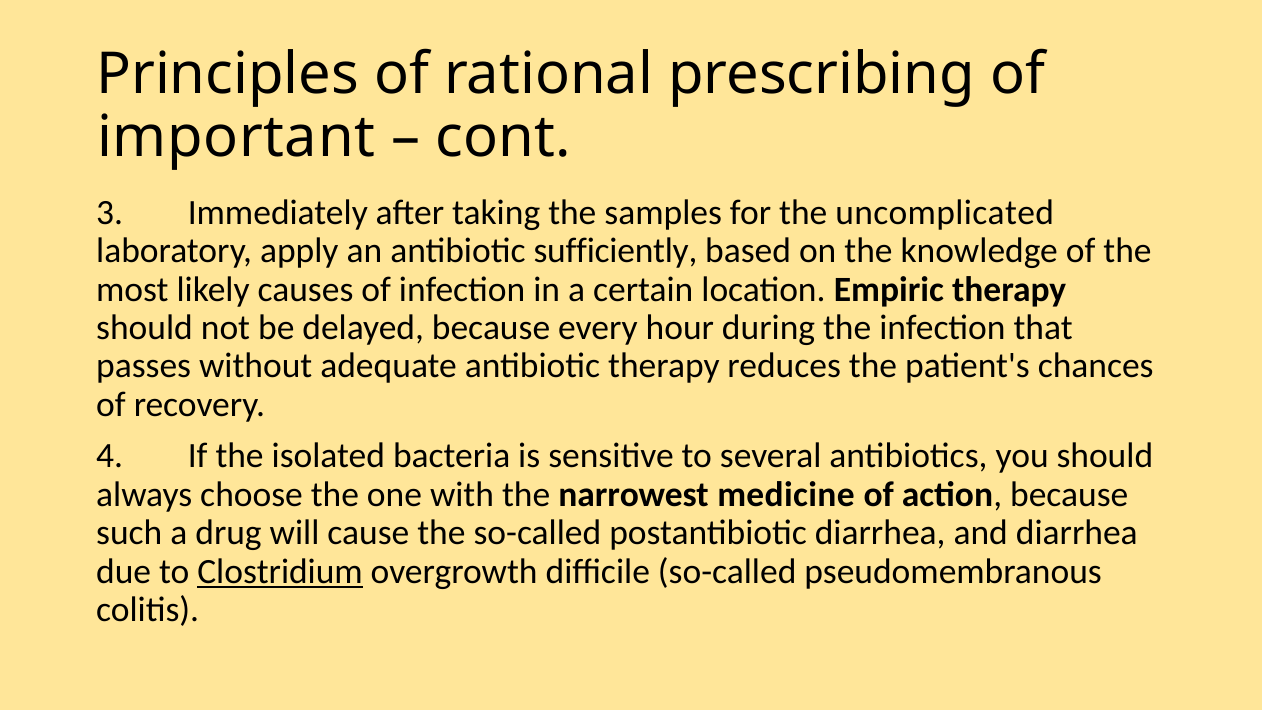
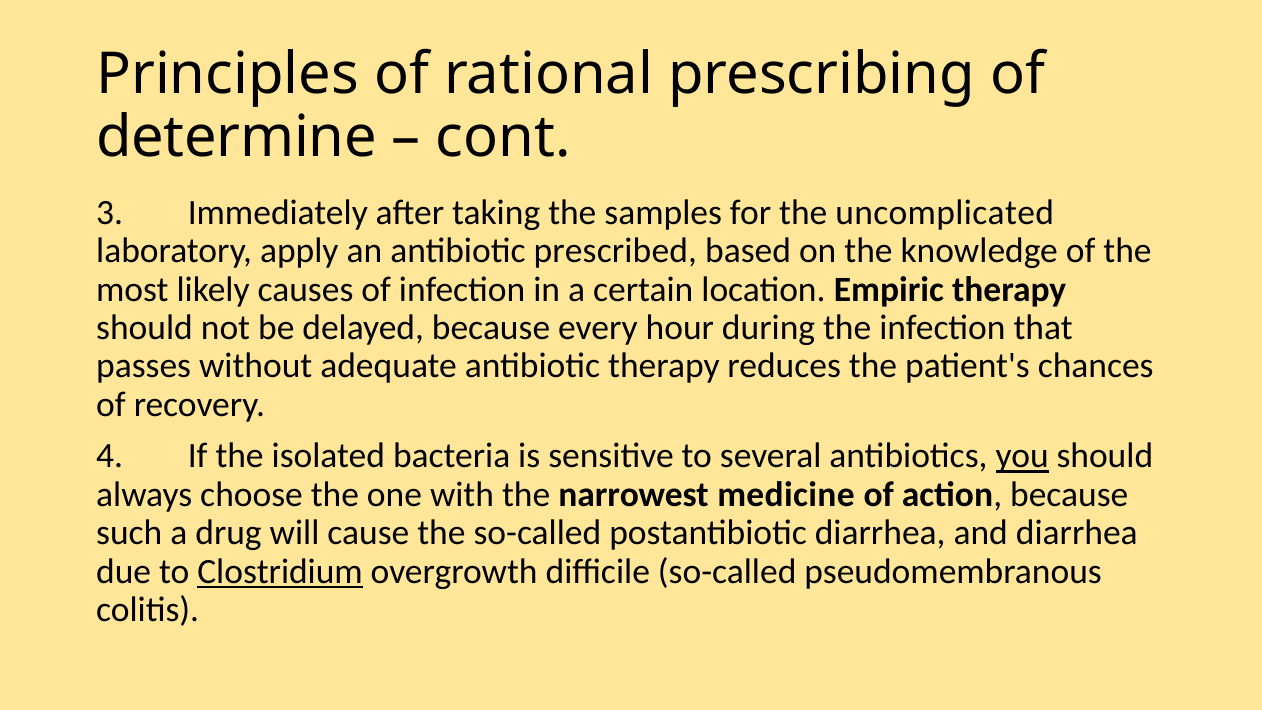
important: important -> determine
sufficiently: sufficiently -> prescribed
you underline: none -> present
